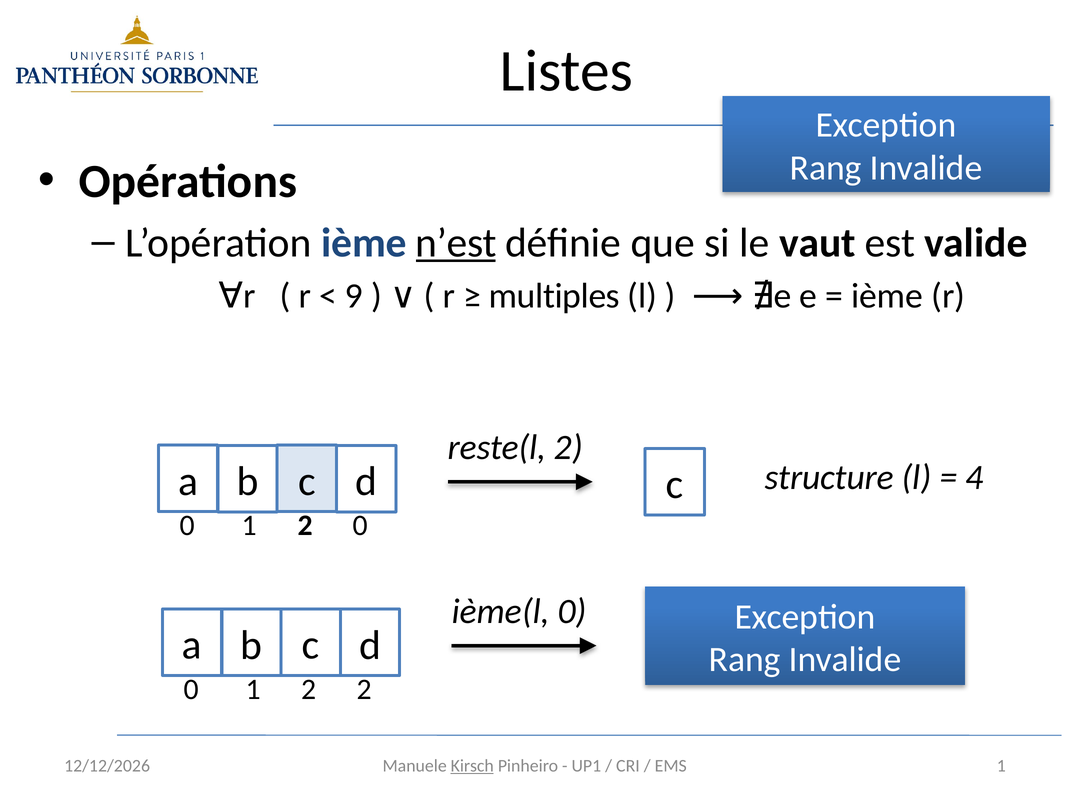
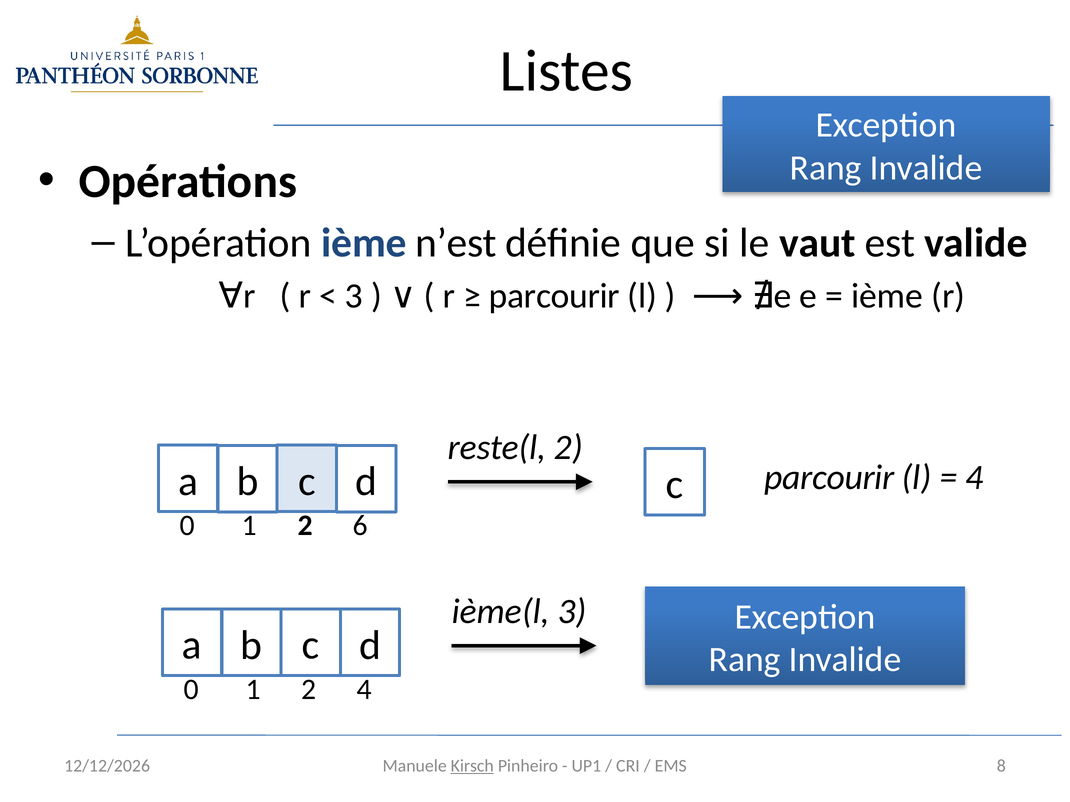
n’est underline: present -> none
9 at (354, 296): 9 -> 3
multiples at (554, 296): multiples -> parcourir
structure at (829, 478): structure -> parcourir
2 0: 0 -> 6
ième(l 0: 0 -> 3
2 2: 2 -> 4
EMS 1: 1 -> 8
